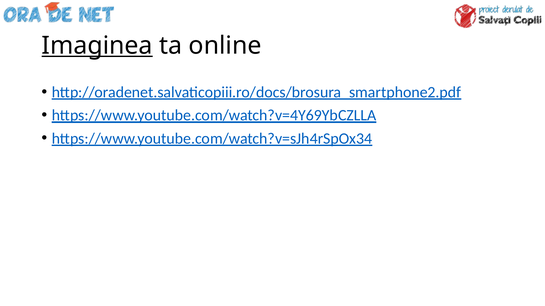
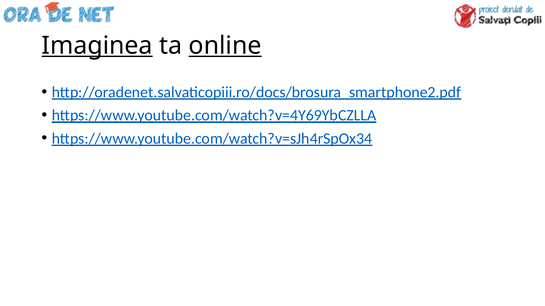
online underline: none -> present
